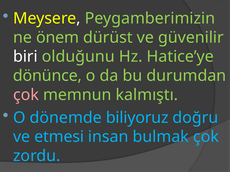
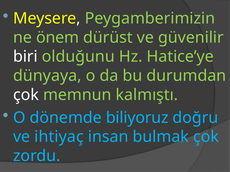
dönünce: dönünce -> dünyaya
çok at (26, 95) colour: pink -> white
etmesi: etmesi -> ihtiyaç
